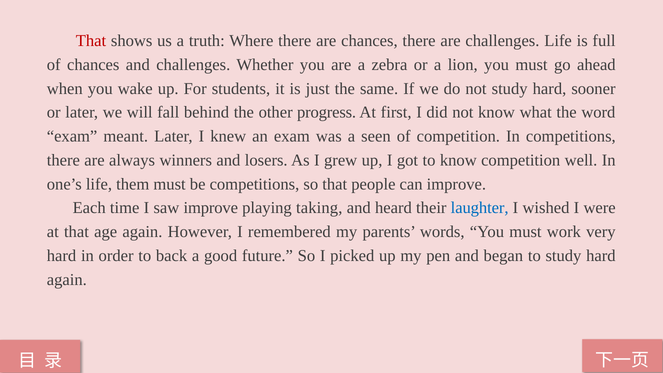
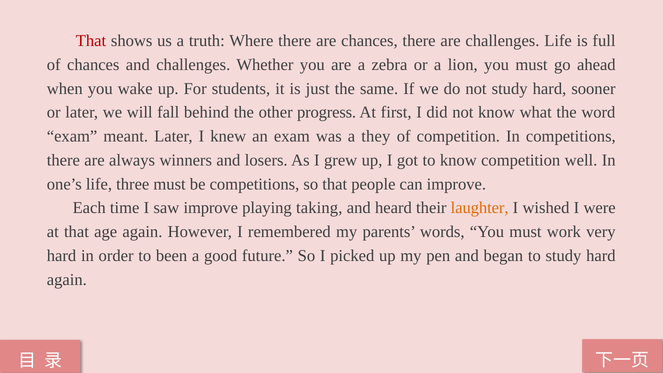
seen: seen -> they
them: them -> three
laughter colour: blue -> orange
back: back -> been
